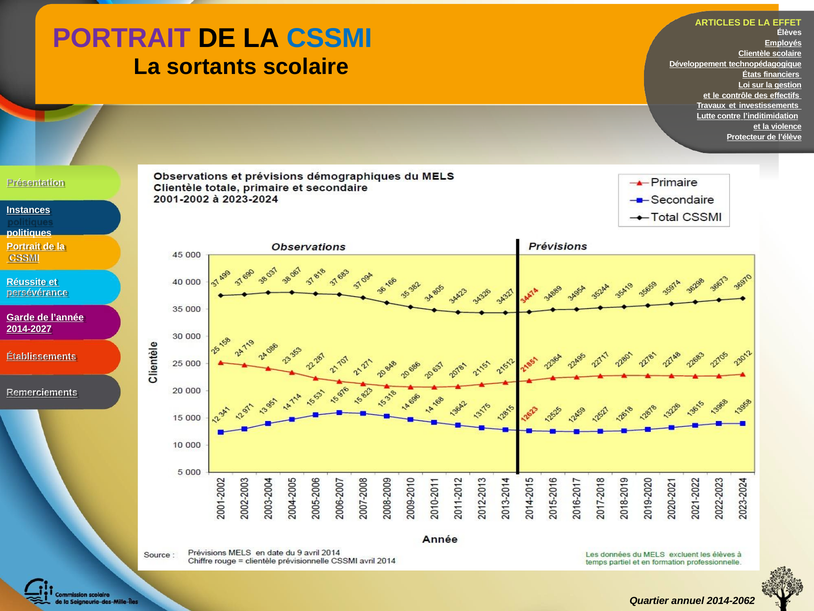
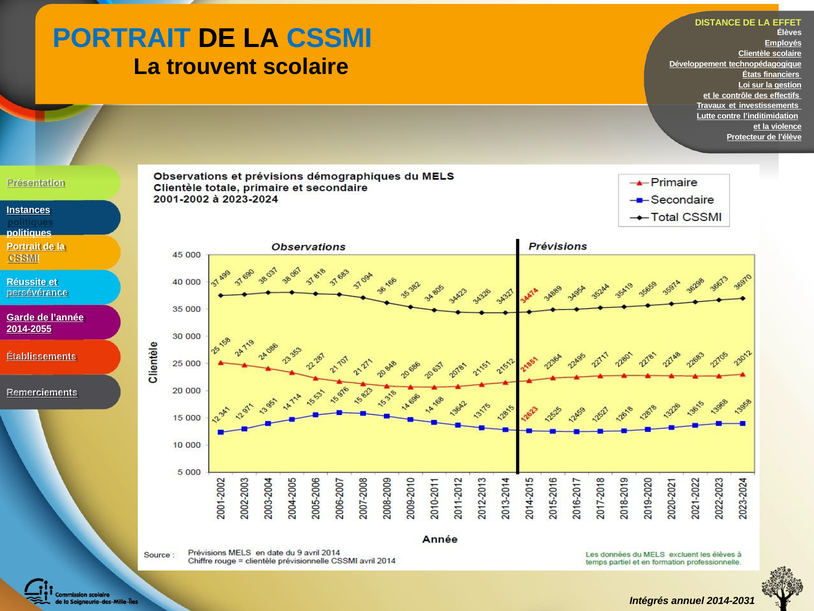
ARTICLES: ARTICLES -> DISTANCE
PORTRAIT at (122, 38) colour: purple -> blue
sortants: sortants -> trouvent
2014-2027: 2014-2027 -> 2014-2055
Quartier: Quartier -> Intégrés
2014-2062: 2014-2062 -> 2014-2031
